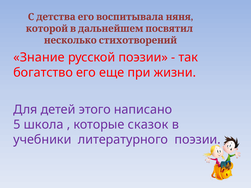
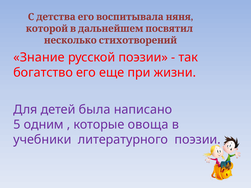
этого: этого -> была
школа: школа -> одним
сказок: сказок -> овоща
